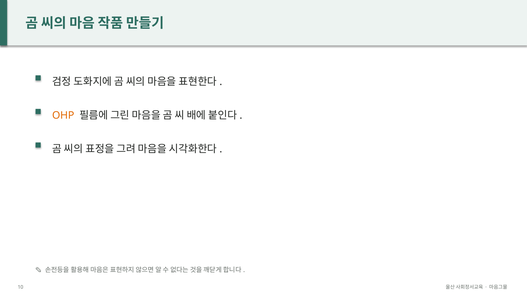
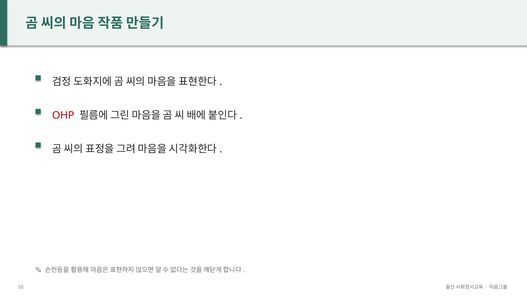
OHP colour: orange -> red
